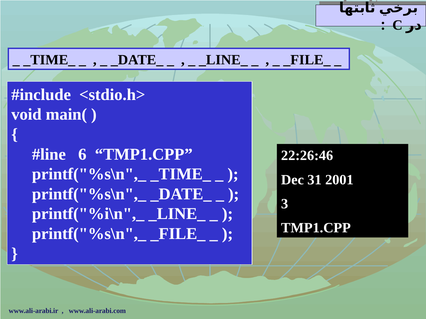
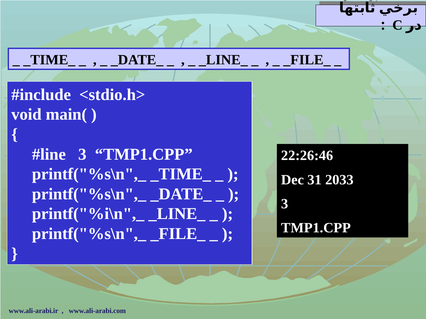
6 at (82, 155): 6 -> 3
2001: 2001 -> 2033
